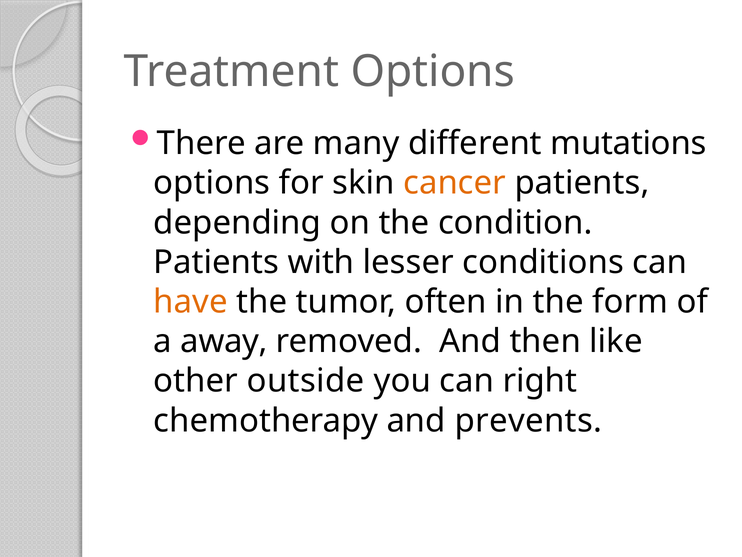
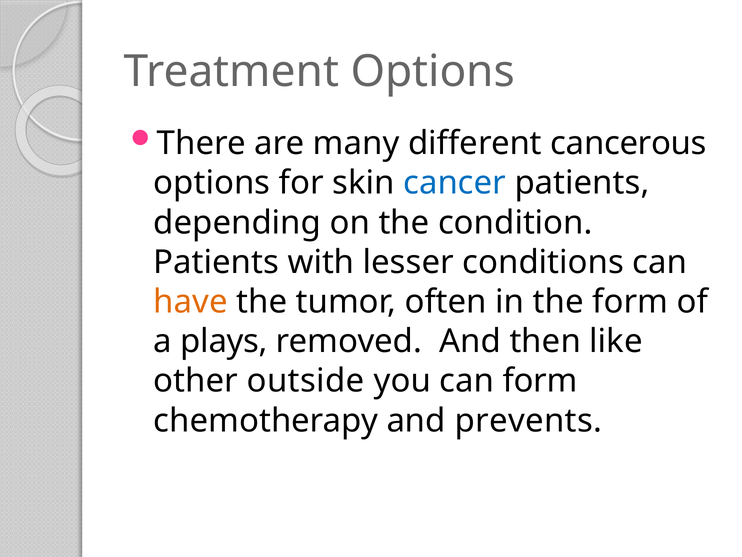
mutations: mutations -> cancerous
cancer colour: orange -> blue
away: away -> plays
can right: right -> form
